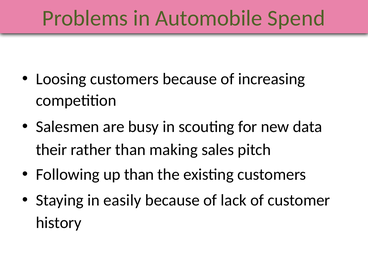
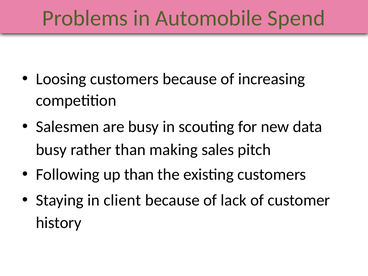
their at (51, 150): their -> busy
easily: easily -> client
